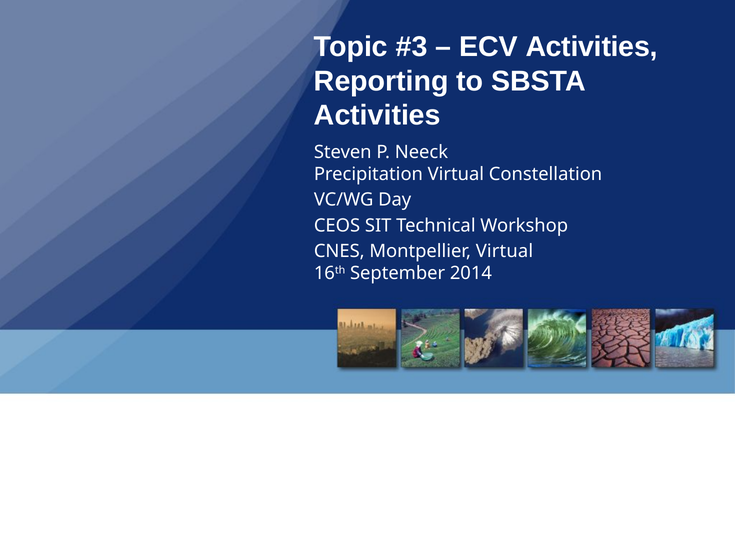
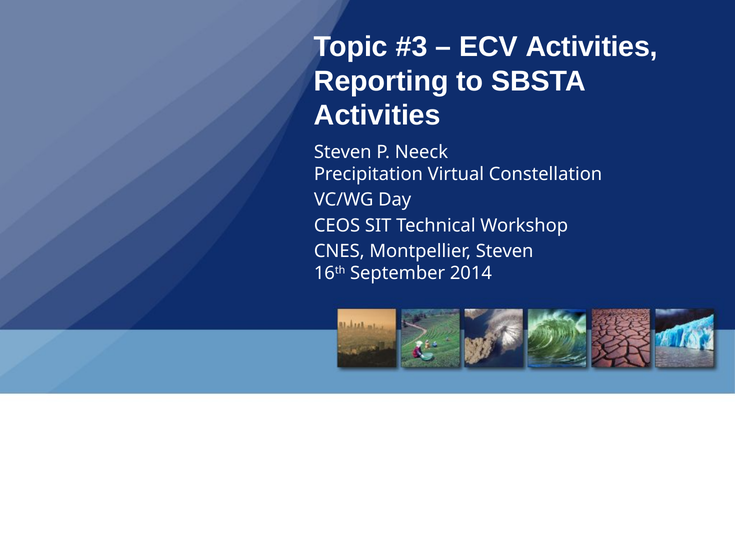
Montpellier Virtual: Virtual -> Steven
